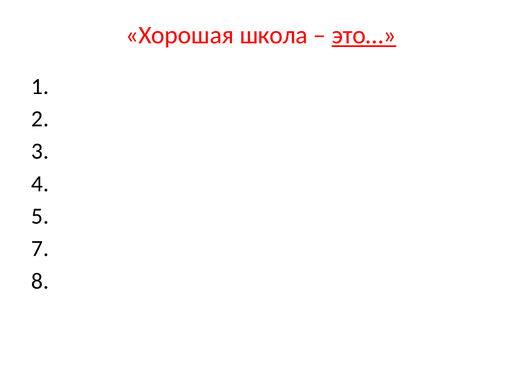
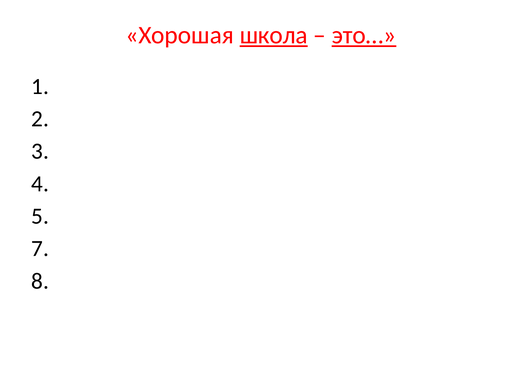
школа underline: none -> present
